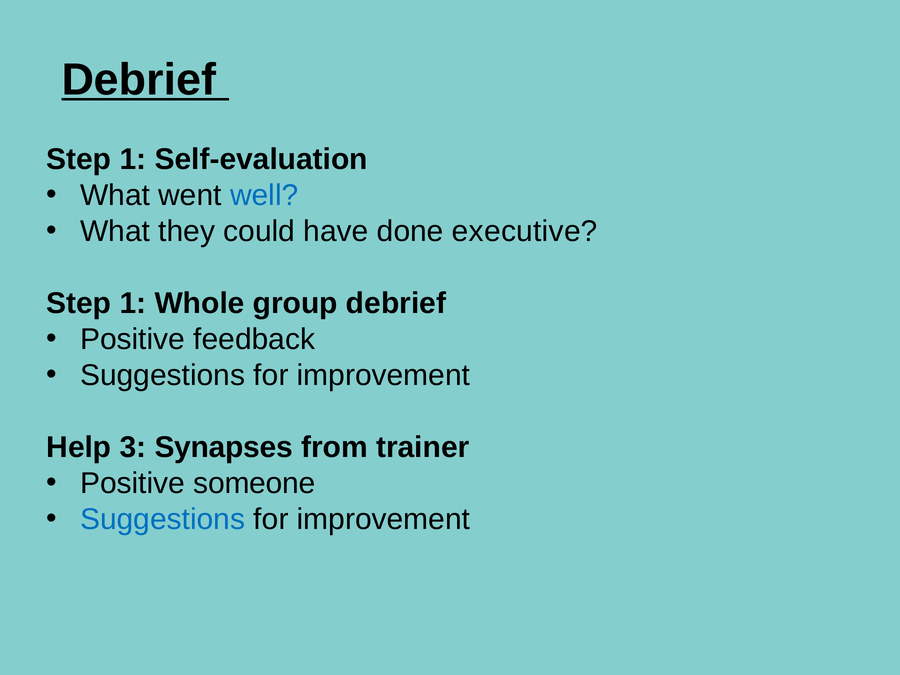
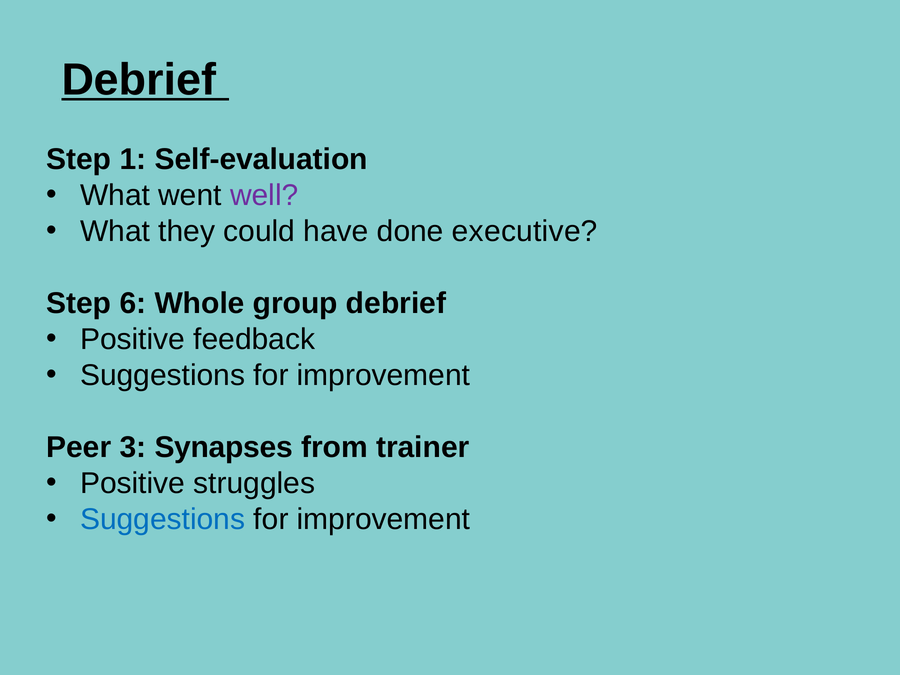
well colour: blue -> purple
1 at (133, 304): 1 -> 6
Help: Help -> Peer
someone: someone -> struggles
